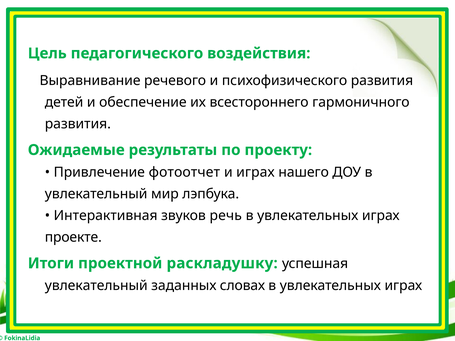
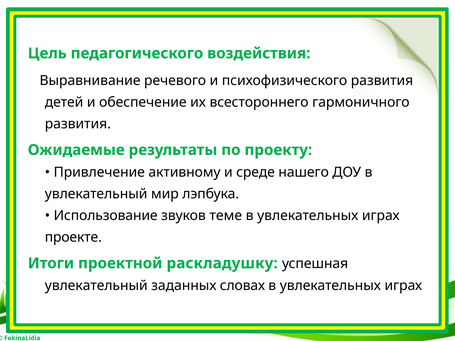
фотоотчет: фотоотчет -> активному
и играх: играх -> среде
Интерактивная: Интерактивная -> Использование
речь: речь -> теме
